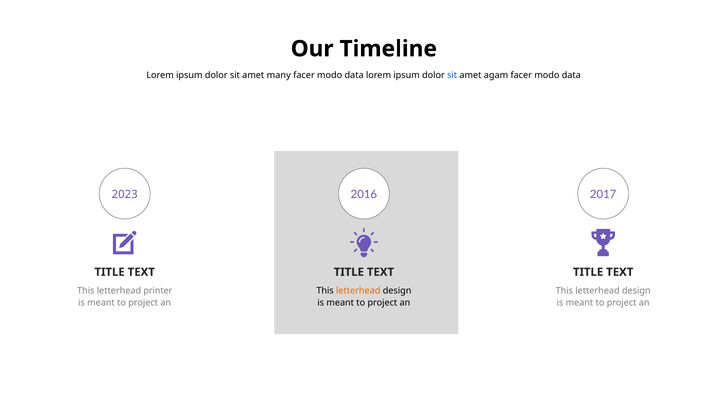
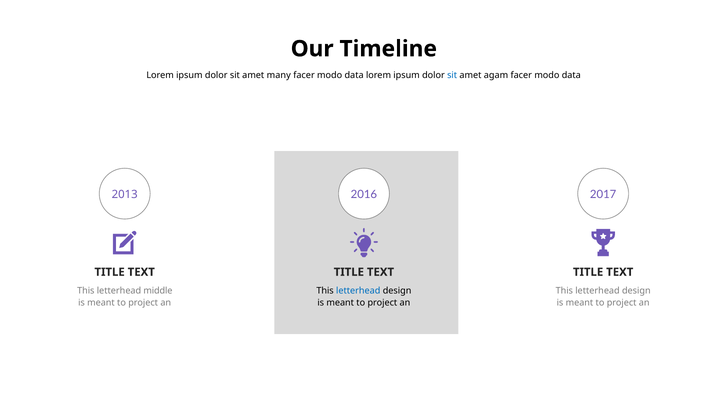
2023: 2023 -> 2013
printer: printer -> middle
letterhead at (358, 291) colour: orange -> blue
